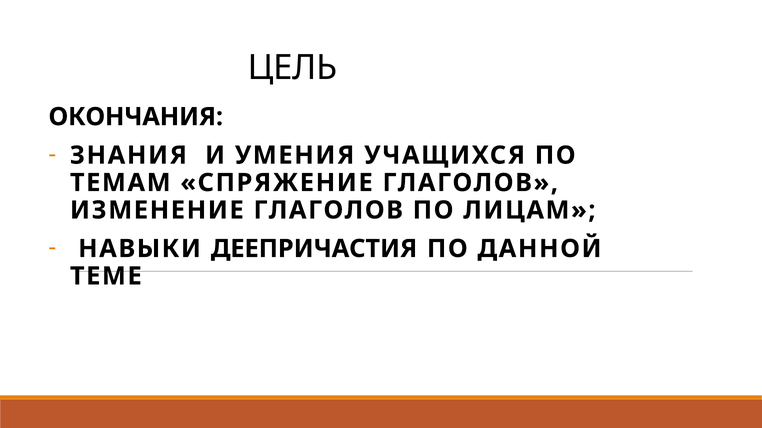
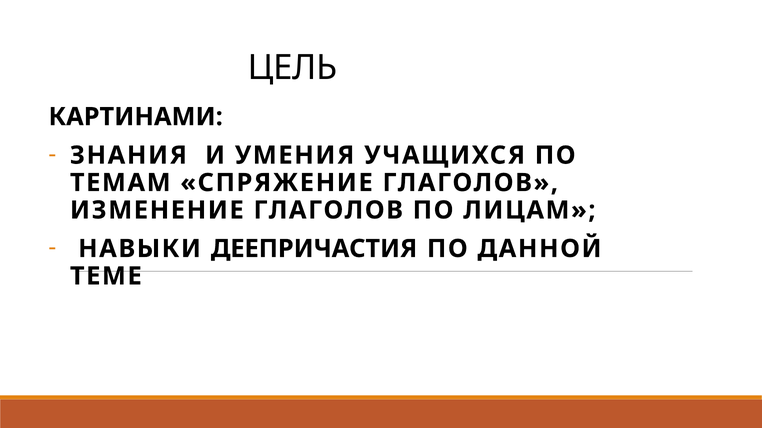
ОКОНЧАНИЯ: ОКОНЧАНИЯ -> КАРТИНАМИ
